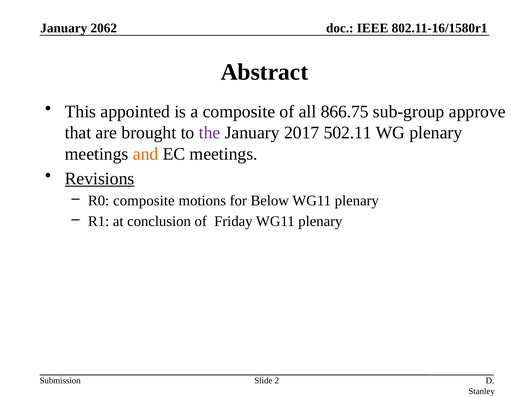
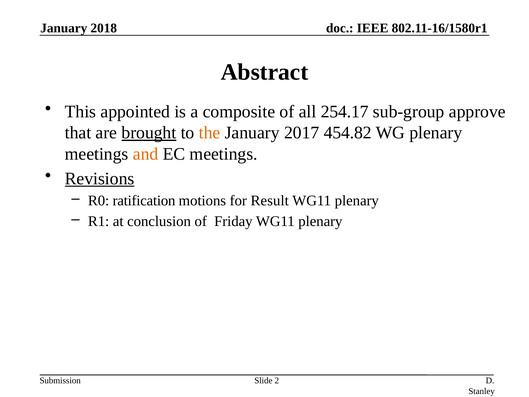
2062: 2062 -> 2018
866.75: 866.75 -> 254.17
brought underline: none -> present
the colour: purple -> orange
502.11: 502.11 -> 454.82
R0 composite: composite -> ratification
Below: Below -> Result
